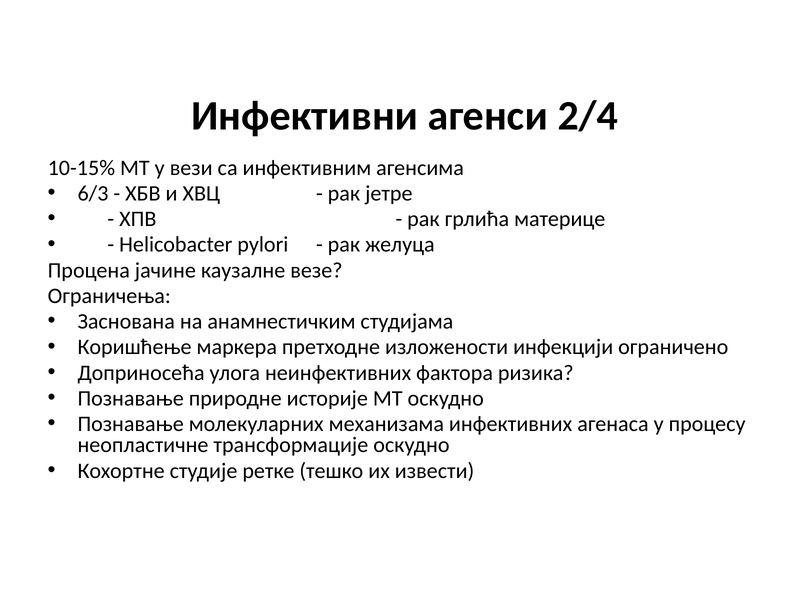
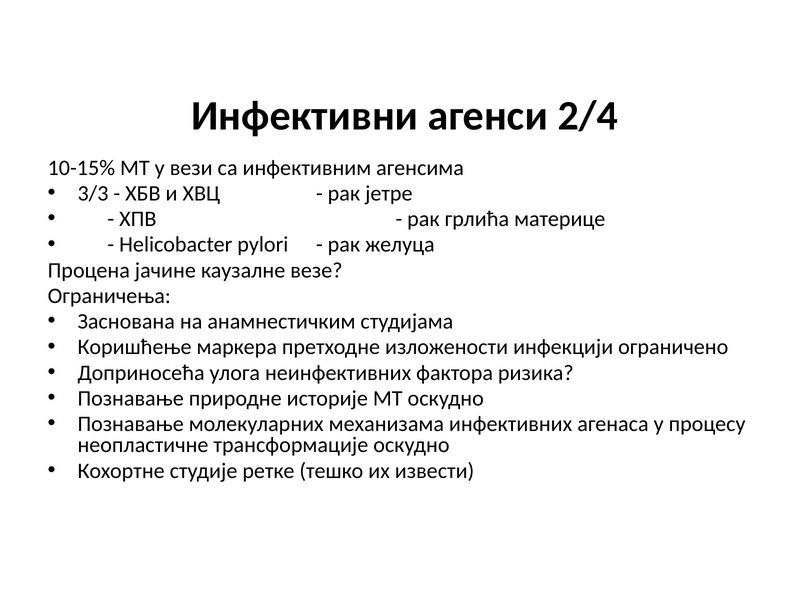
6/3: 6/3 -> 3/3
